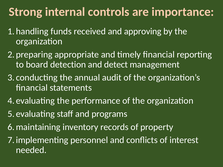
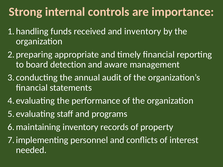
and approving: approving -> inventory
detect: detect -> aware
